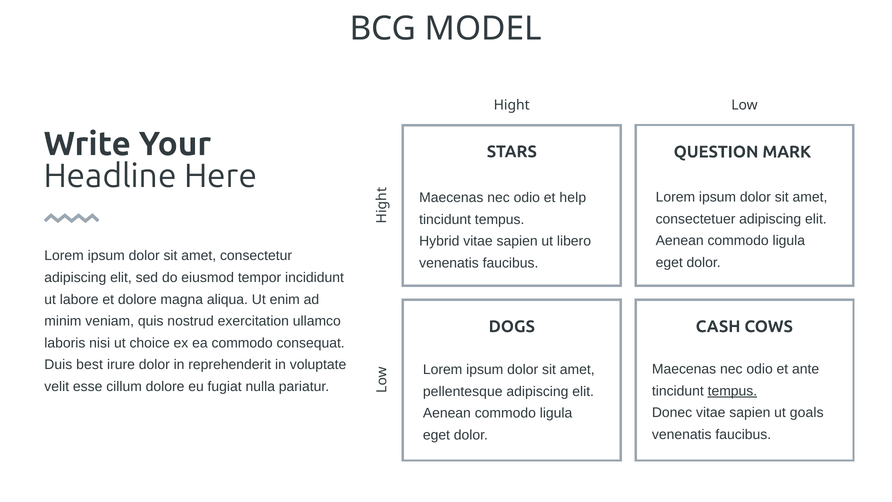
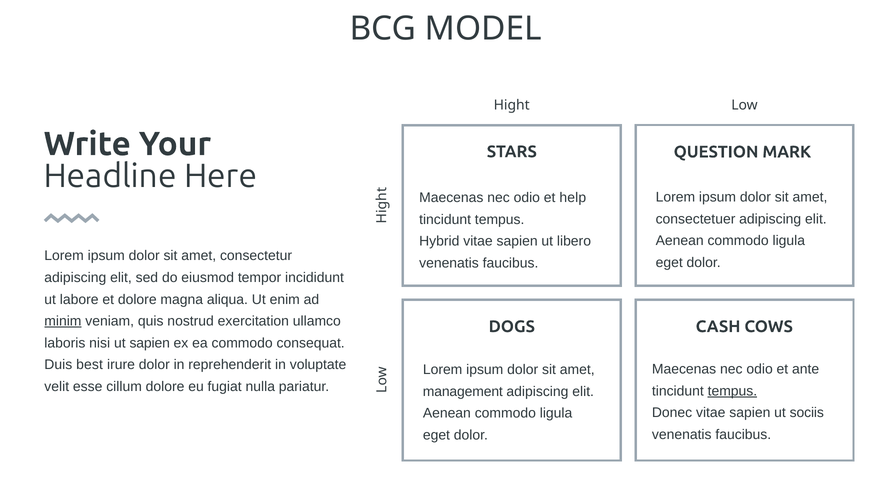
minim underline: none -> present
ut choice: choice -> sapien
pellentesque: pellentesque -> management
goals: goals -> sociis
